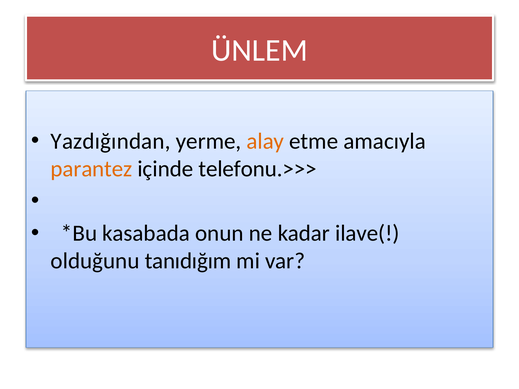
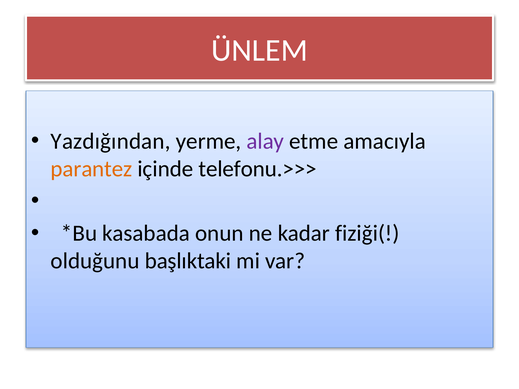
alay colour: orange -> purple
ilave(: ilave( -> fiziği(
tanıdığım: tanıdığım -> başlıktaki
